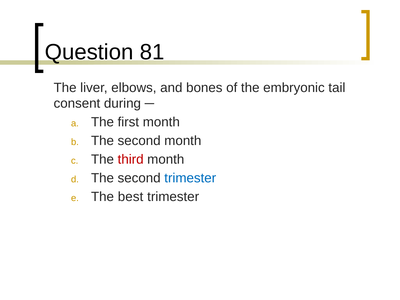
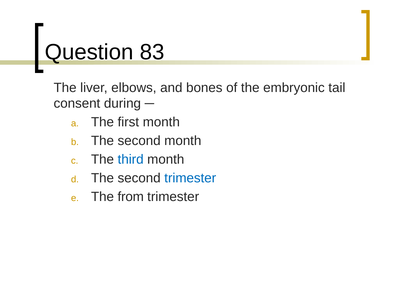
81: 81 -> 83
third colour: red -> blue
best: best -> from
